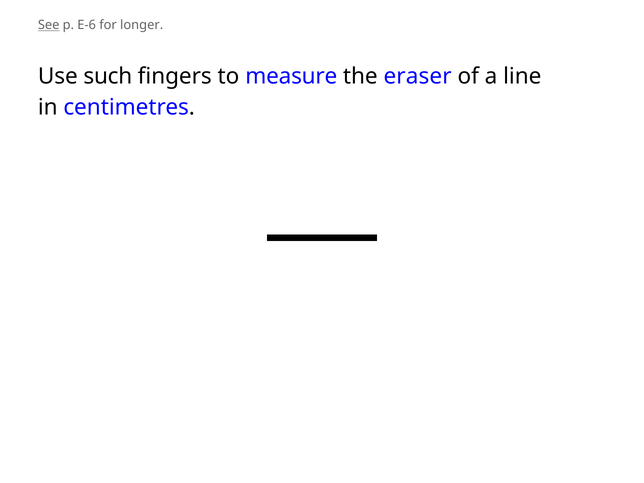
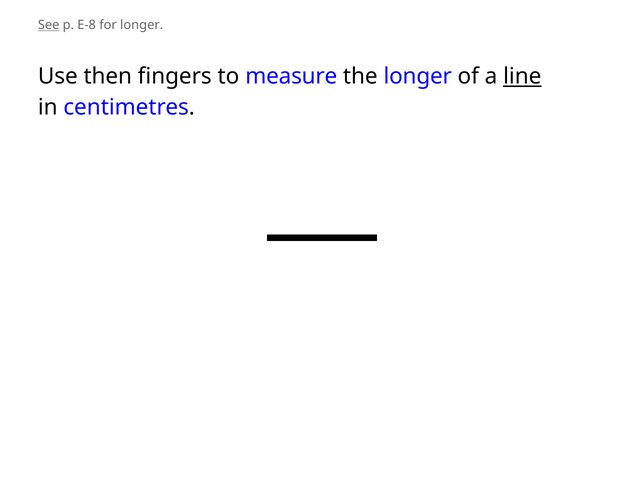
E-6: E-6 -> E-8
such: such -> then
the eraser: eraser -> longer
line underline: none -> present
